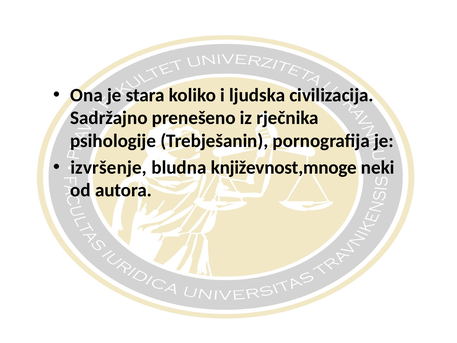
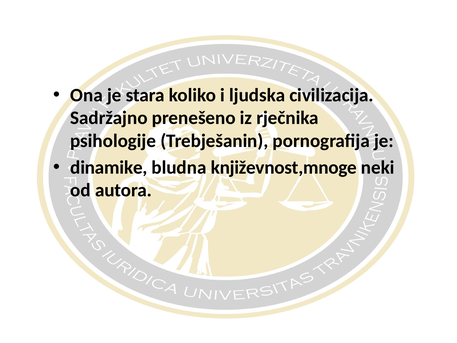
izvršenje: izvršenje -> dinamike
